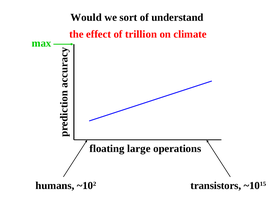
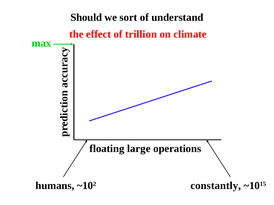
Would: Would -> Should
transistors: transistors -> constantly
